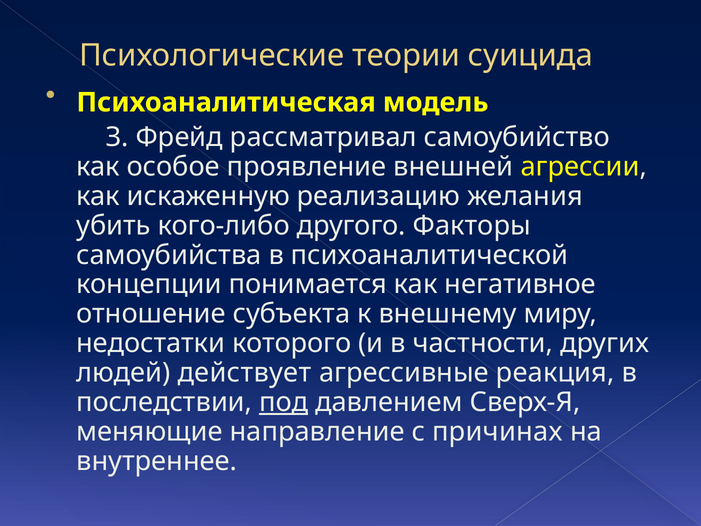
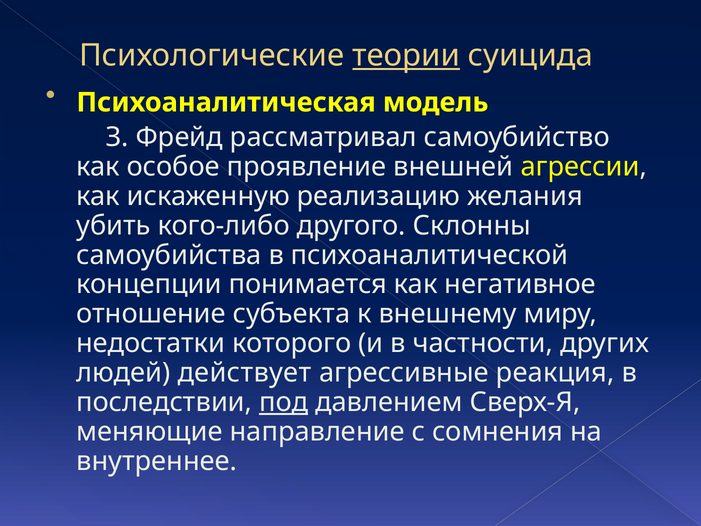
теории underline: none -> present
Факторы: Факторы -> Склонны
причинах: причинах -> сомнения
